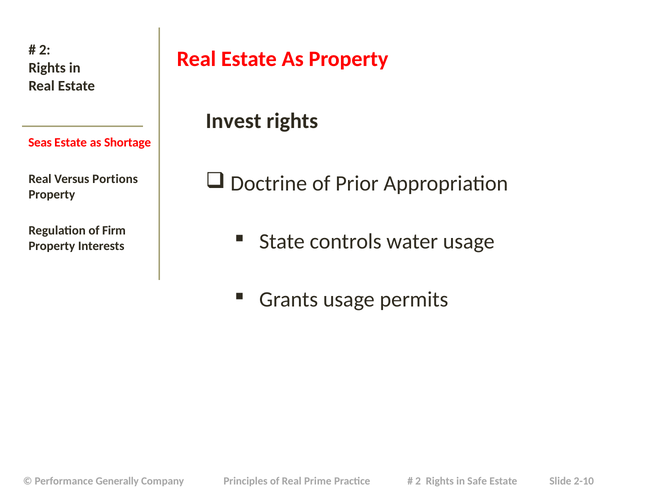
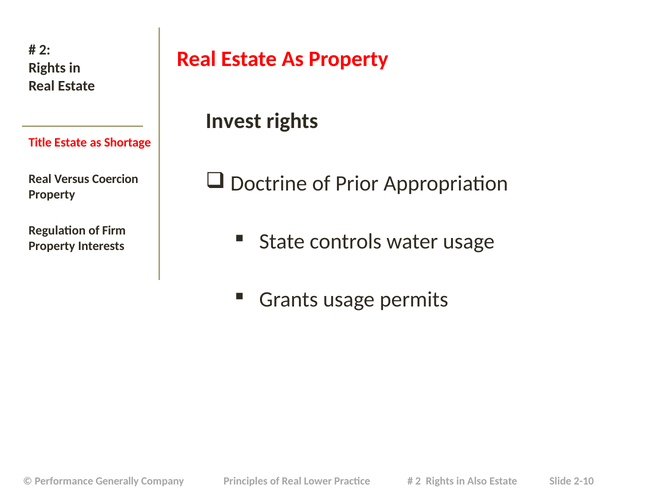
Seas: Seas -> Title
Portions: Portions -> Coercion
Prime: Prime -> Lower
Safe: Safe -> Also
